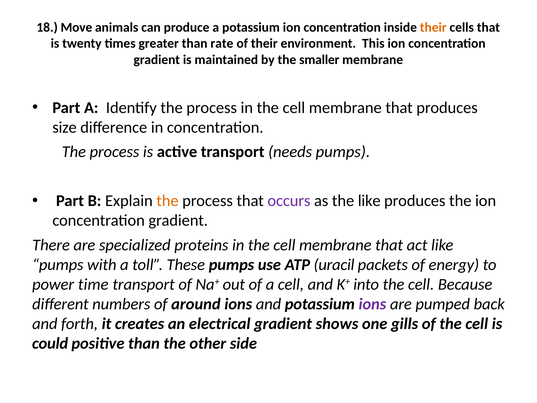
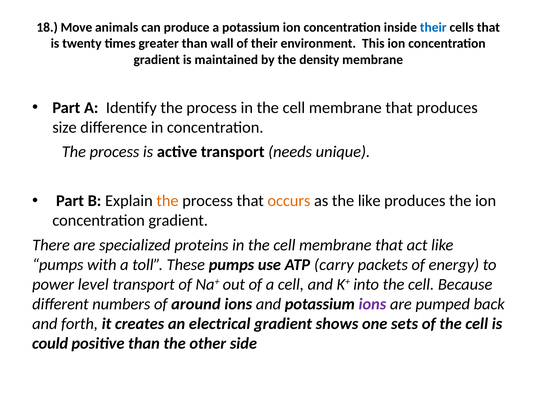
their at (433, 27) colour: orange -> blue
rate: rate -> wall
smaller: smaller -> density
needs pumps: pumps -> unique
occurs colour: purple -> orange
uracil: uracil -> carry
time: time -> level
gills: gills -> sets
